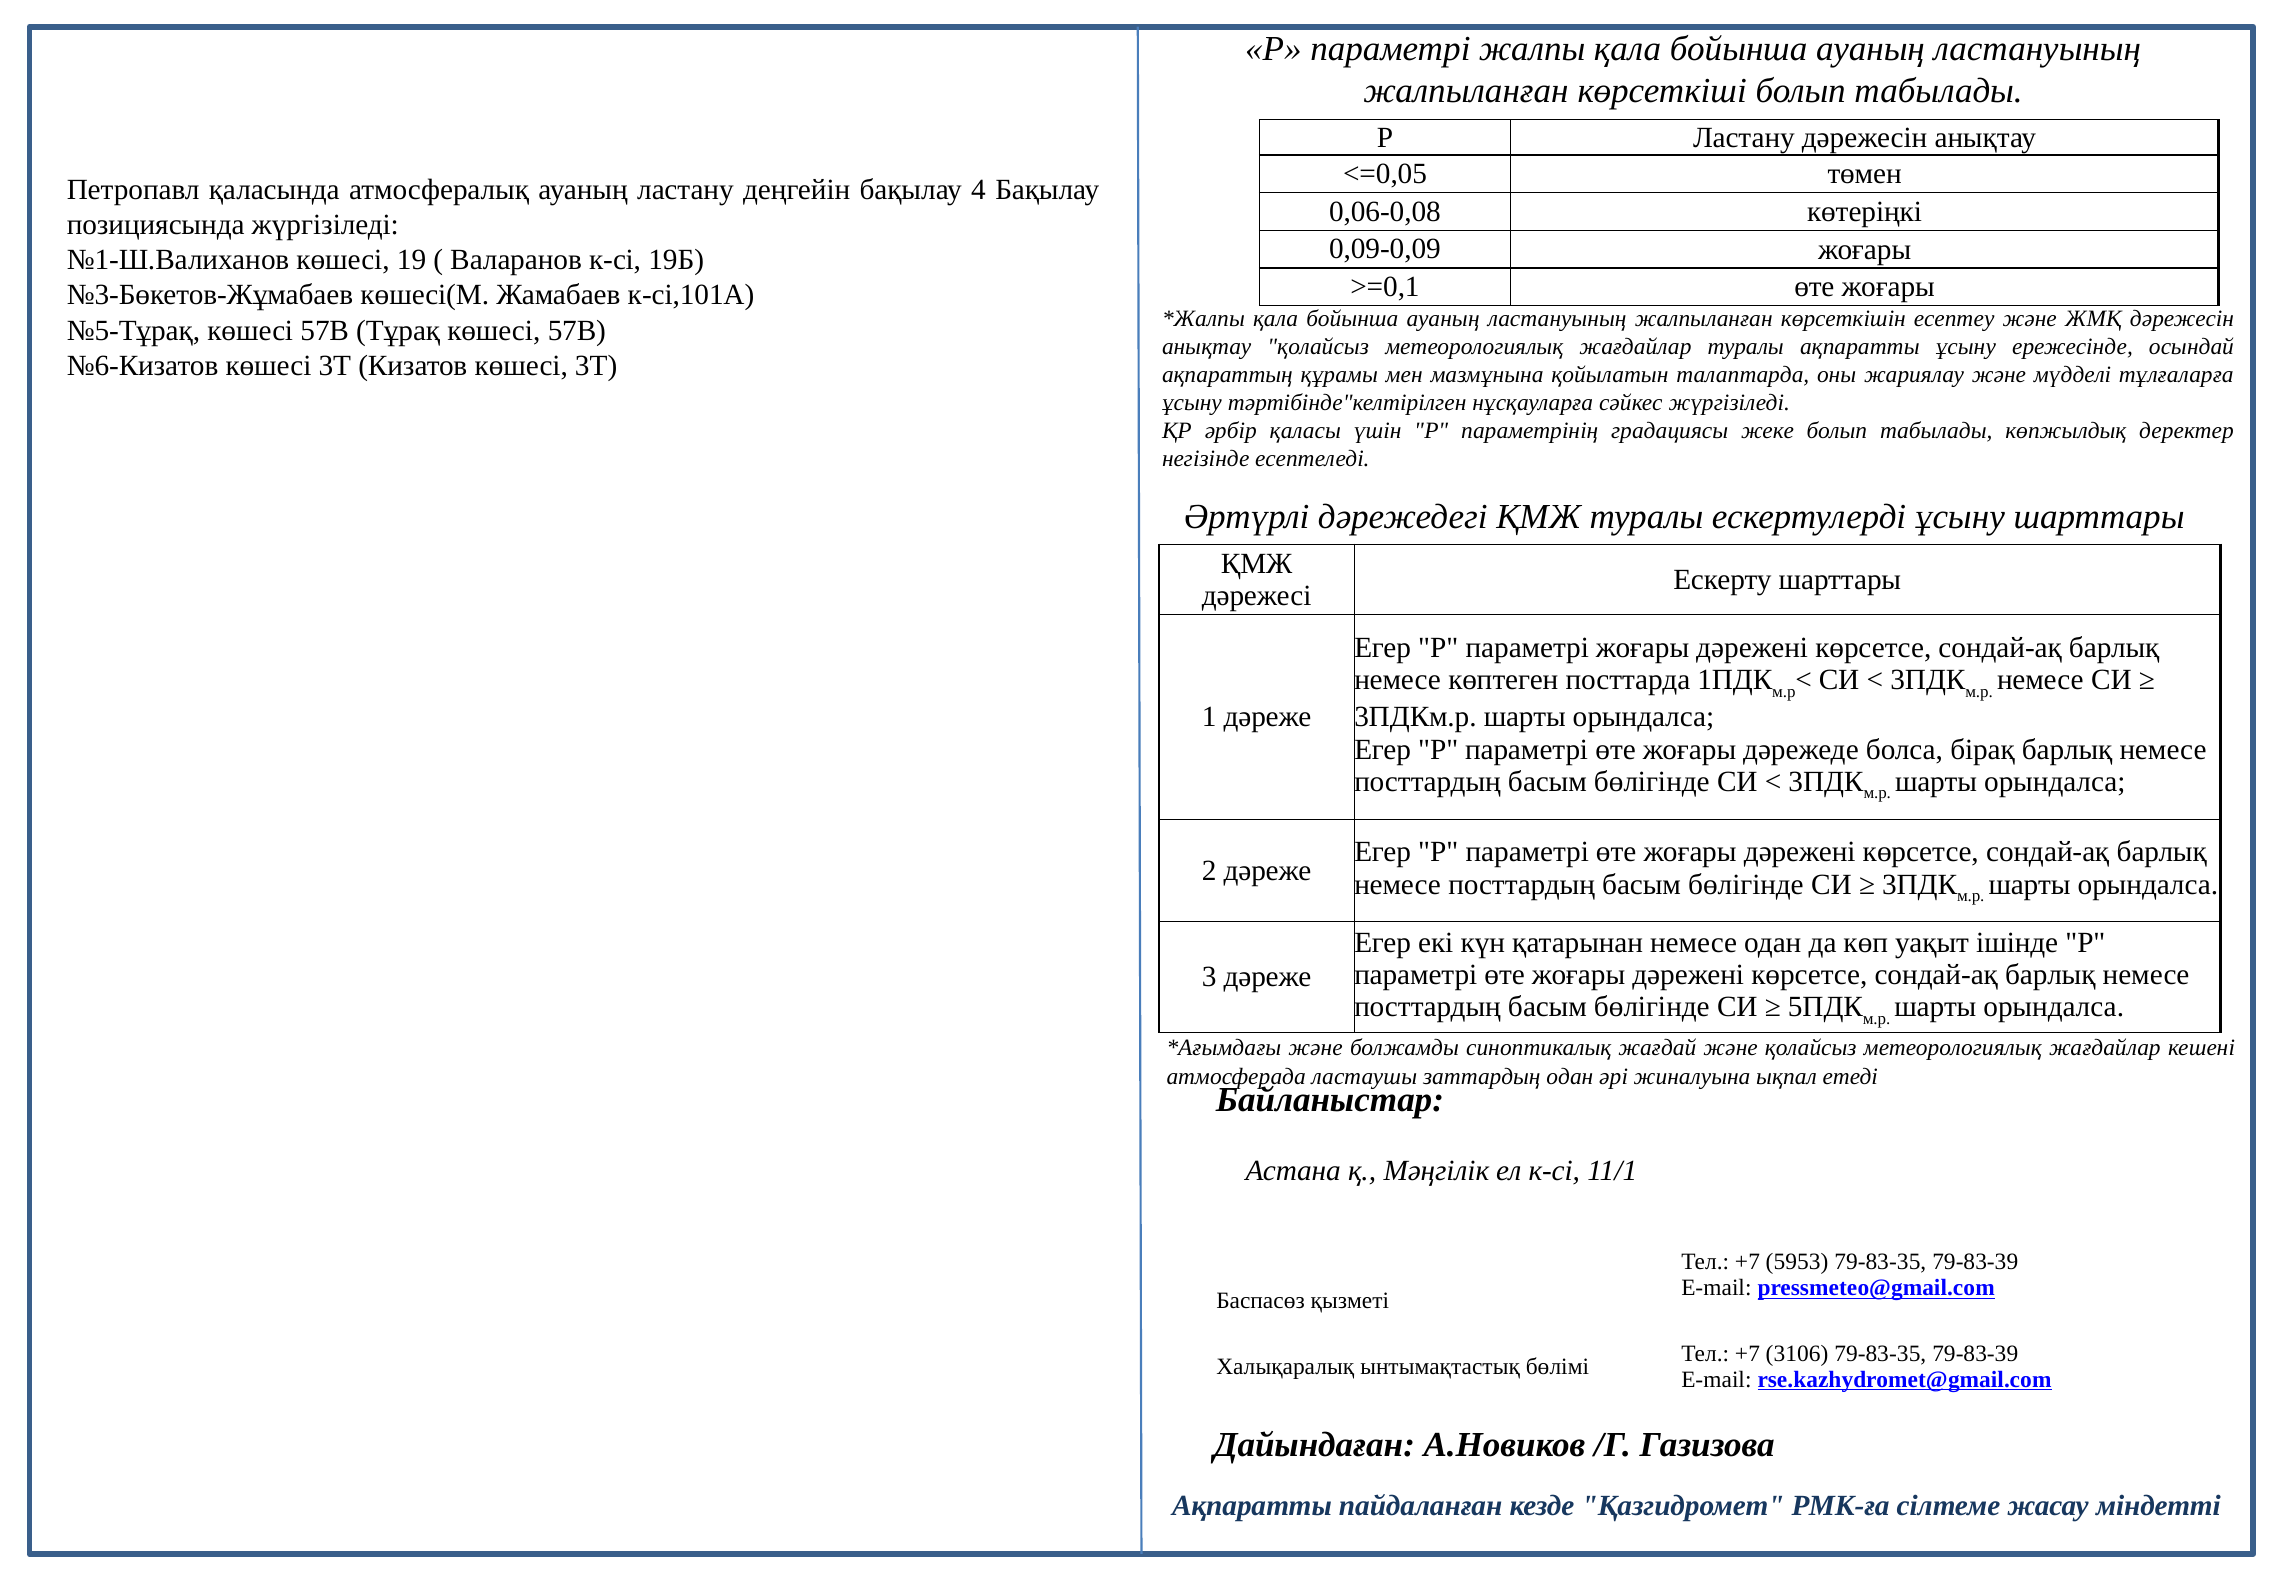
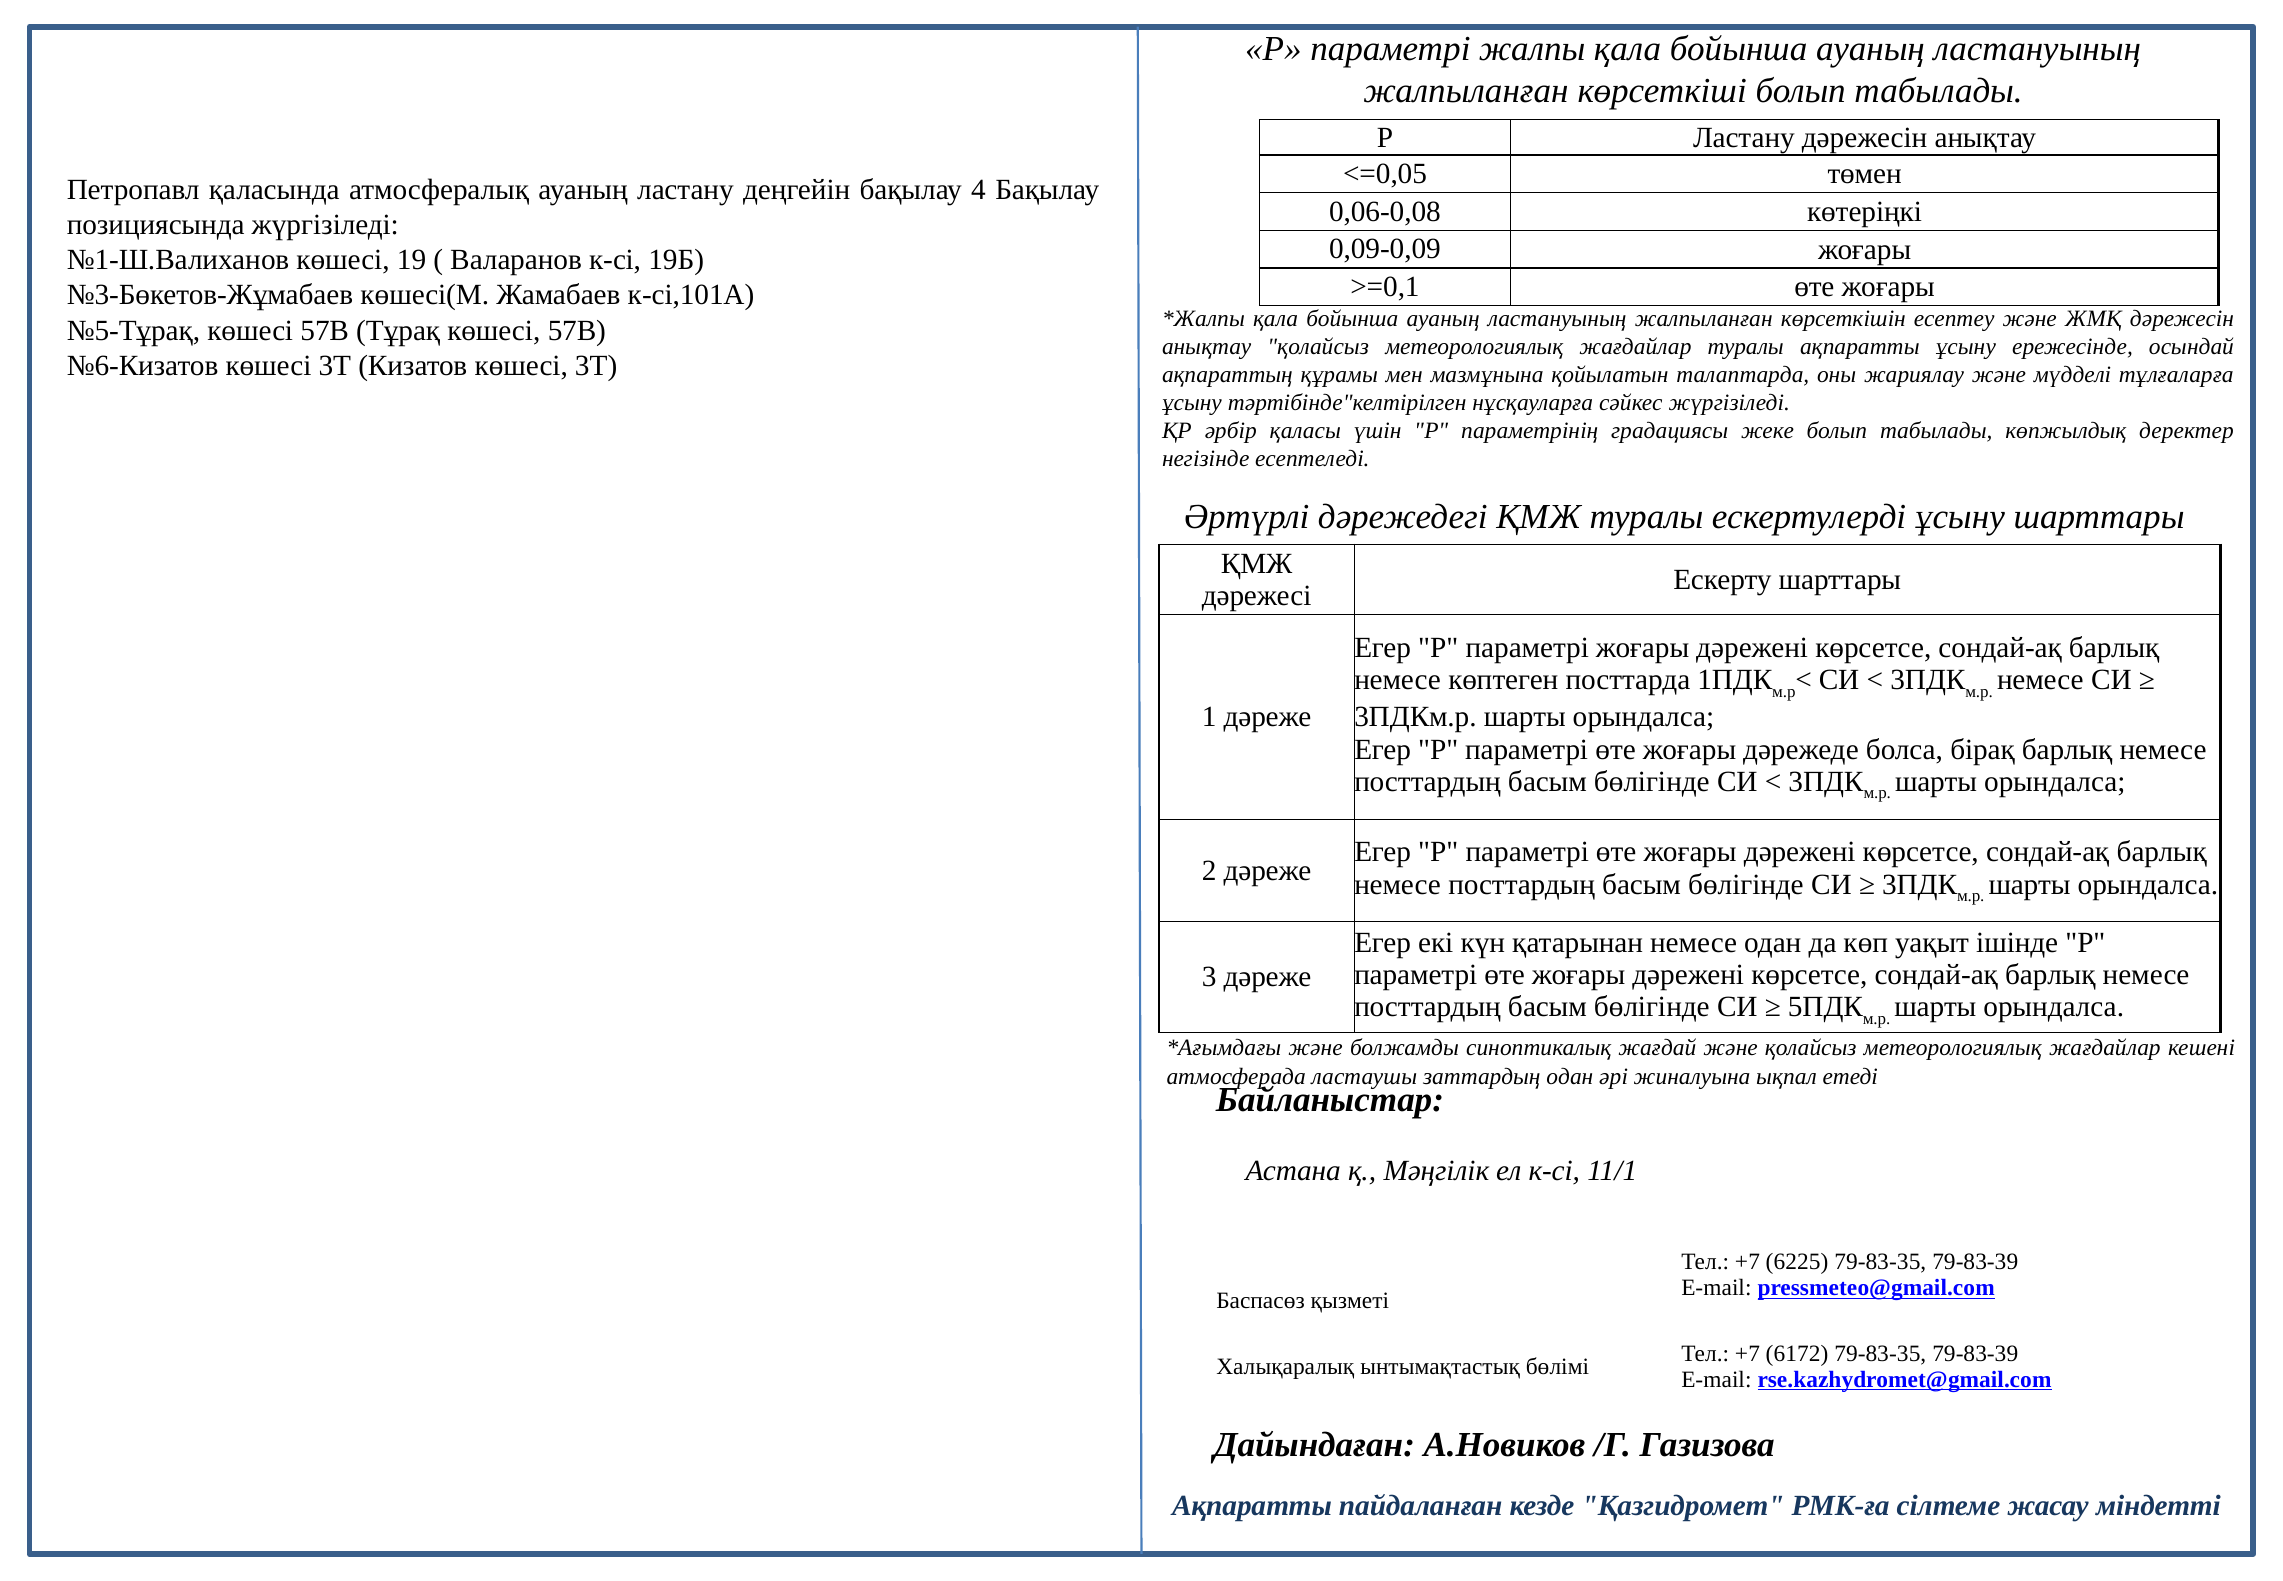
5953: 5953 -> 6225
3106: 3106 -> 6172
